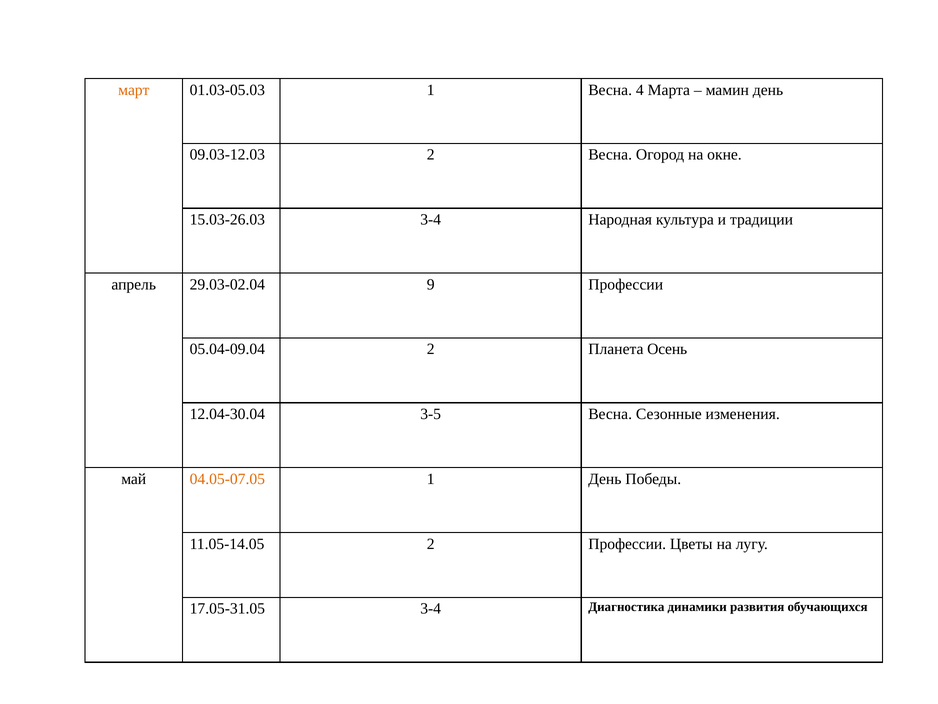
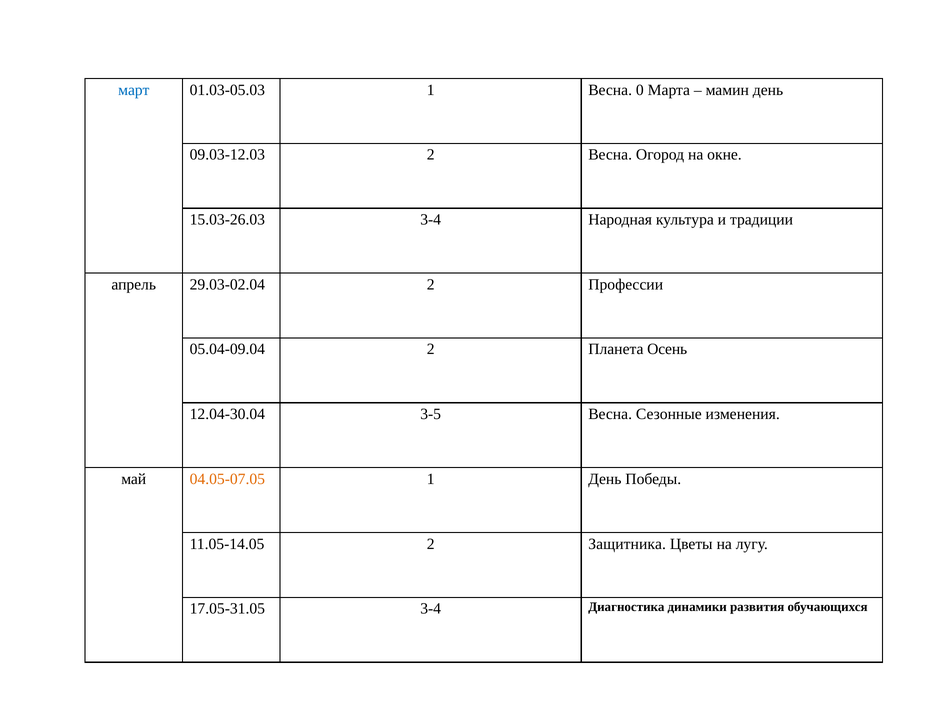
март colour: orange -> blue
4: 4 -> 0
29.03-02.04 9: 9 -> 2
2 Профессии: Профессии -> Защитника
